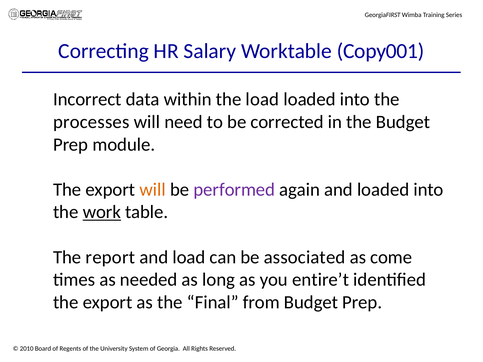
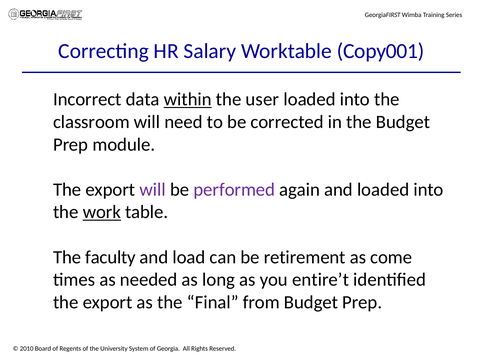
within underline: none -> present
the load: load -> user
processes: processes -> classroom
will at (153, 190) colour: orange -> purple
report: report -> faculty
associated: associated -> retirement
